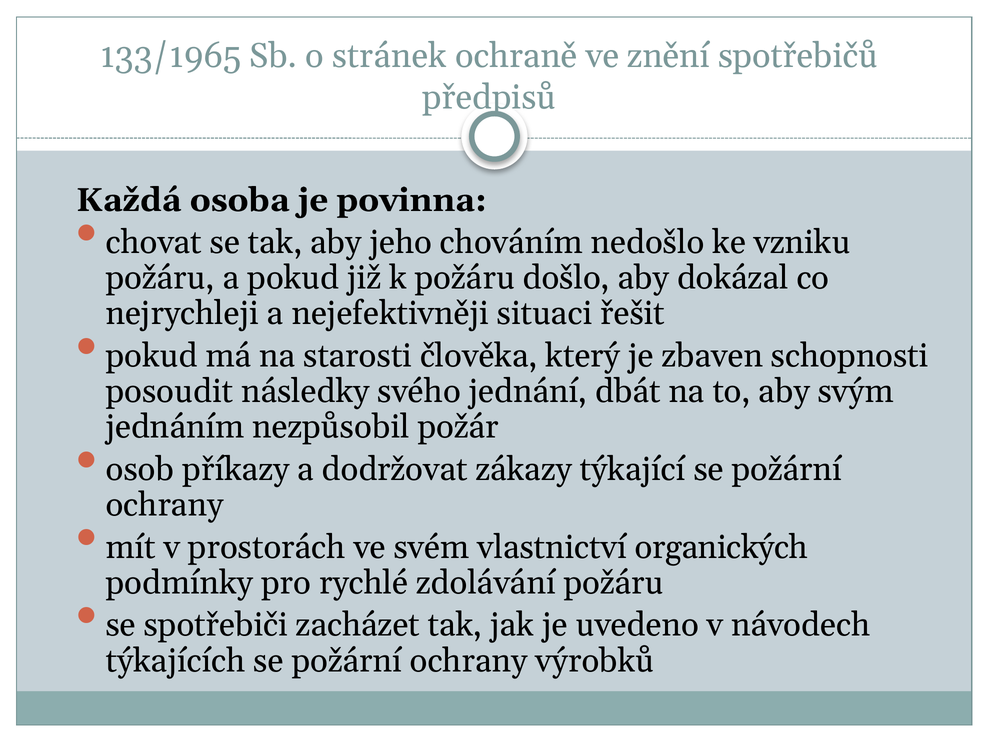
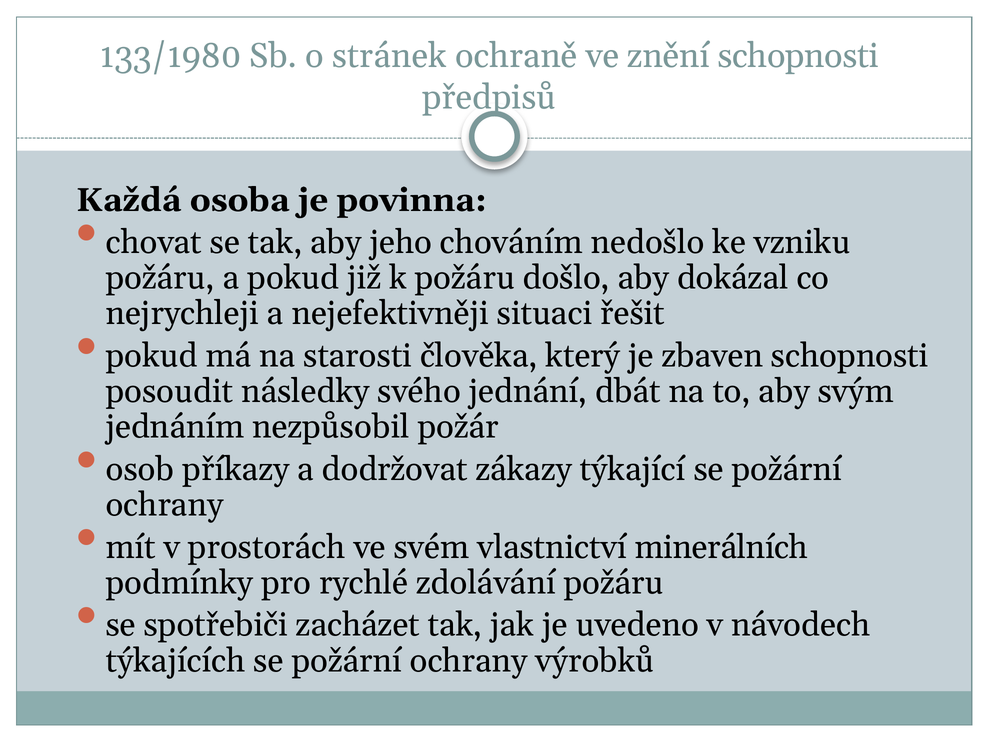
133/1965: 133/1965 -> 133/1980
znění spotřebičů: spotřebičů -> schopnosti
organických: organických -> minerálních
